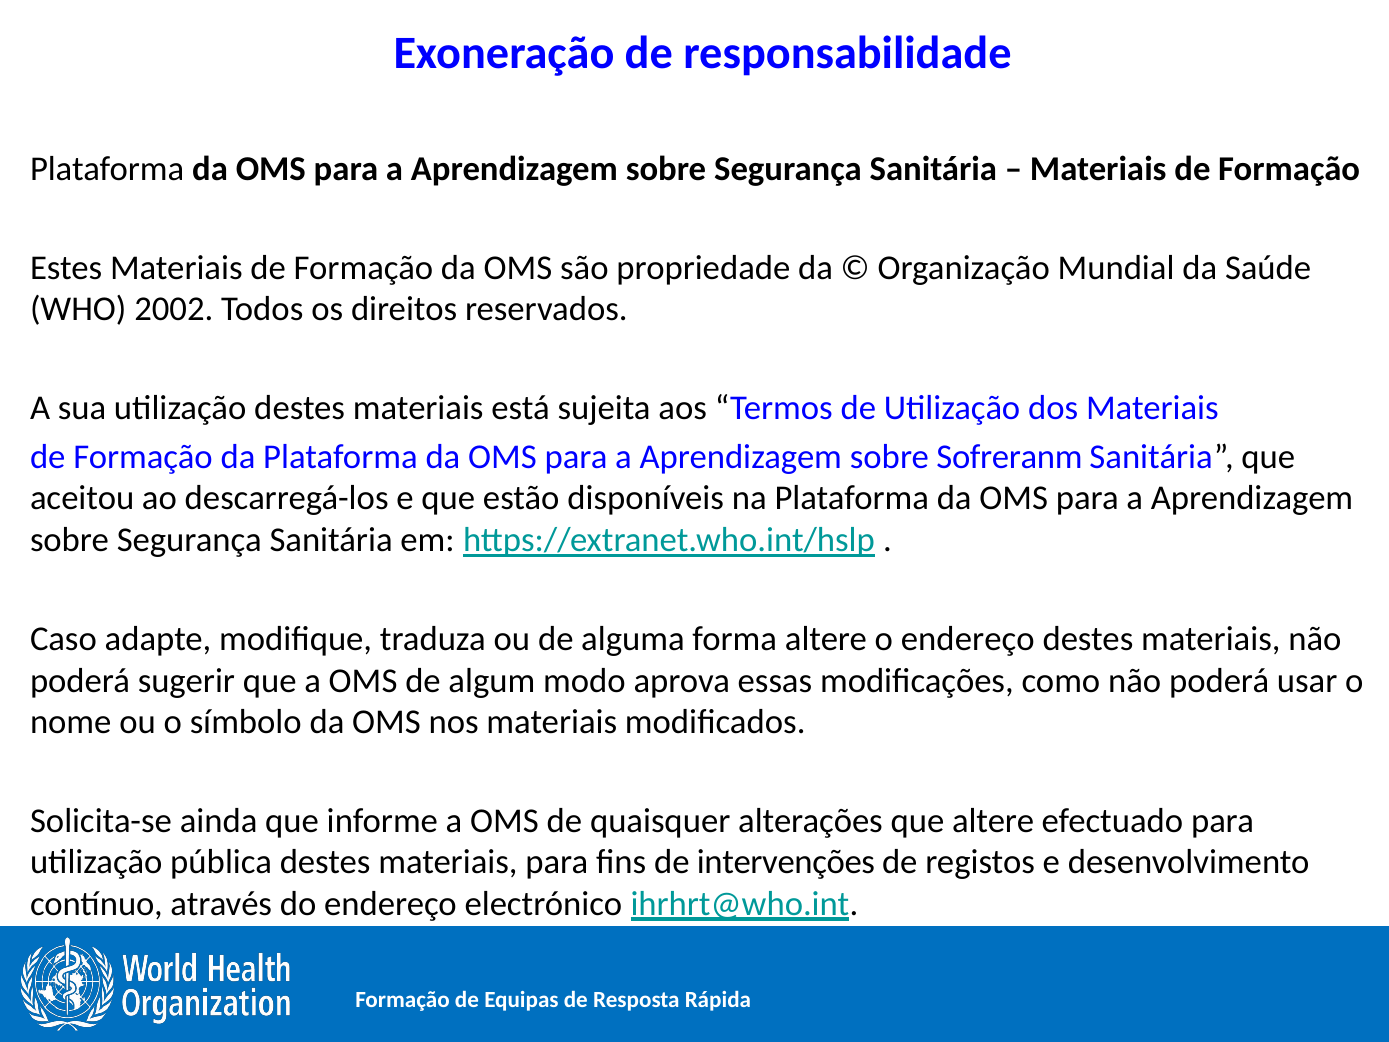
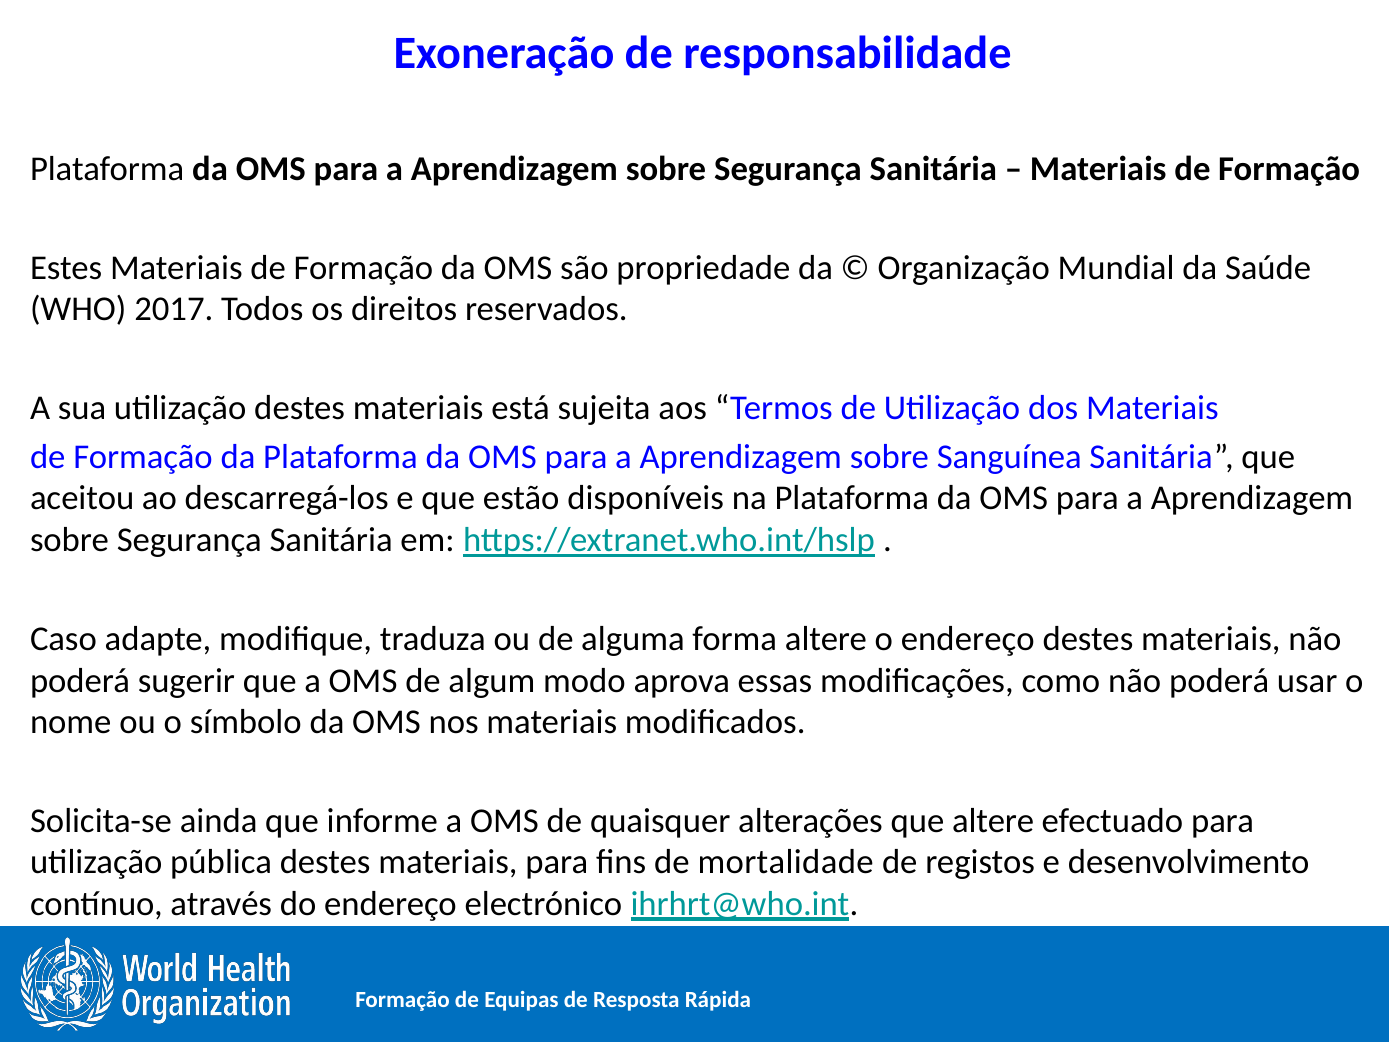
2002: 2002 -> 2017
Sofreranm: Sofreranm -> Sanguínea
intervenções: intervenções -> mortalidade
